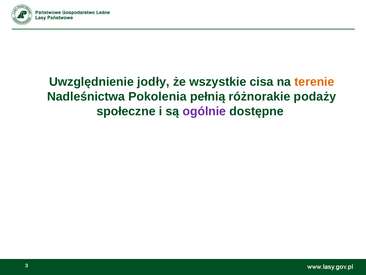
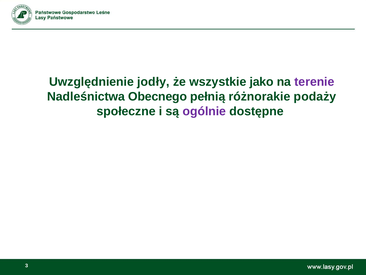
cisa: cisa -> jako
terenie colour: orange -> purple
Pokolenia: Pokolenia -> Obecnego
